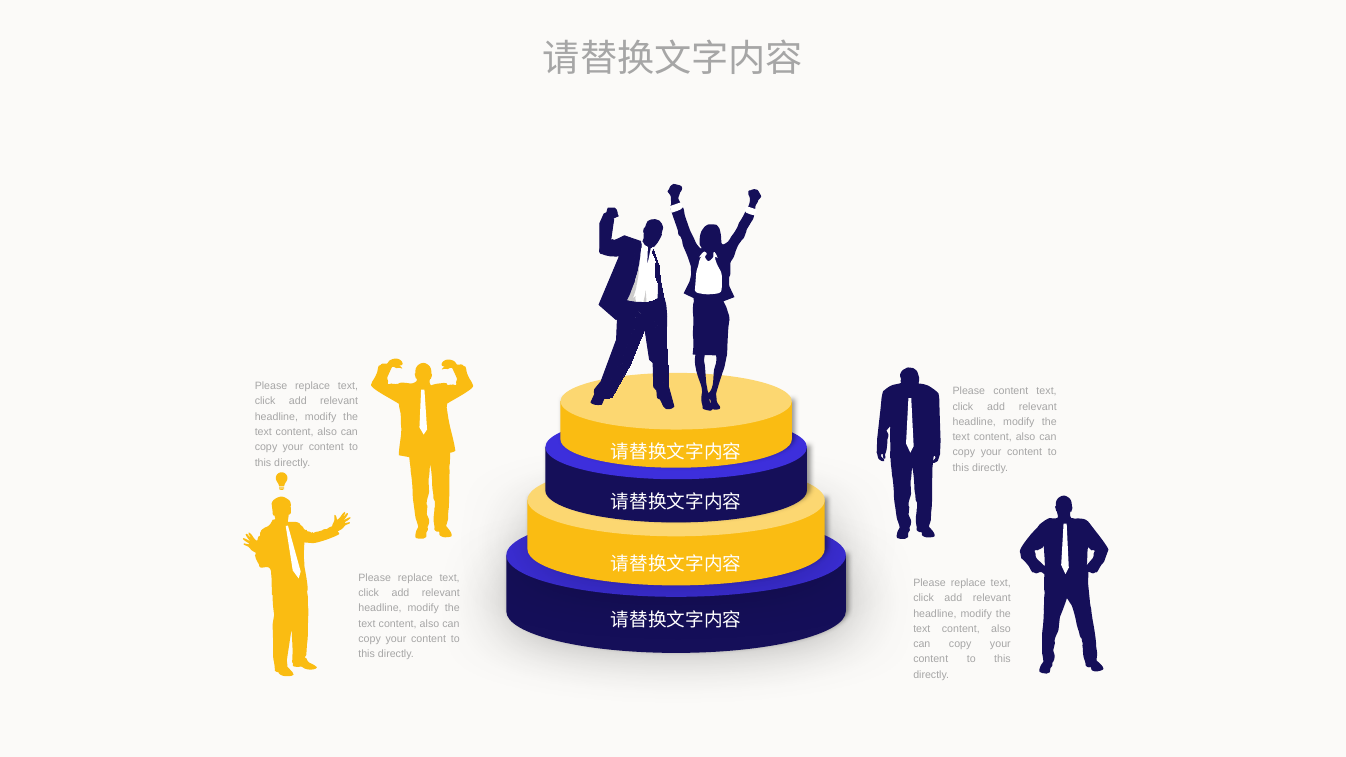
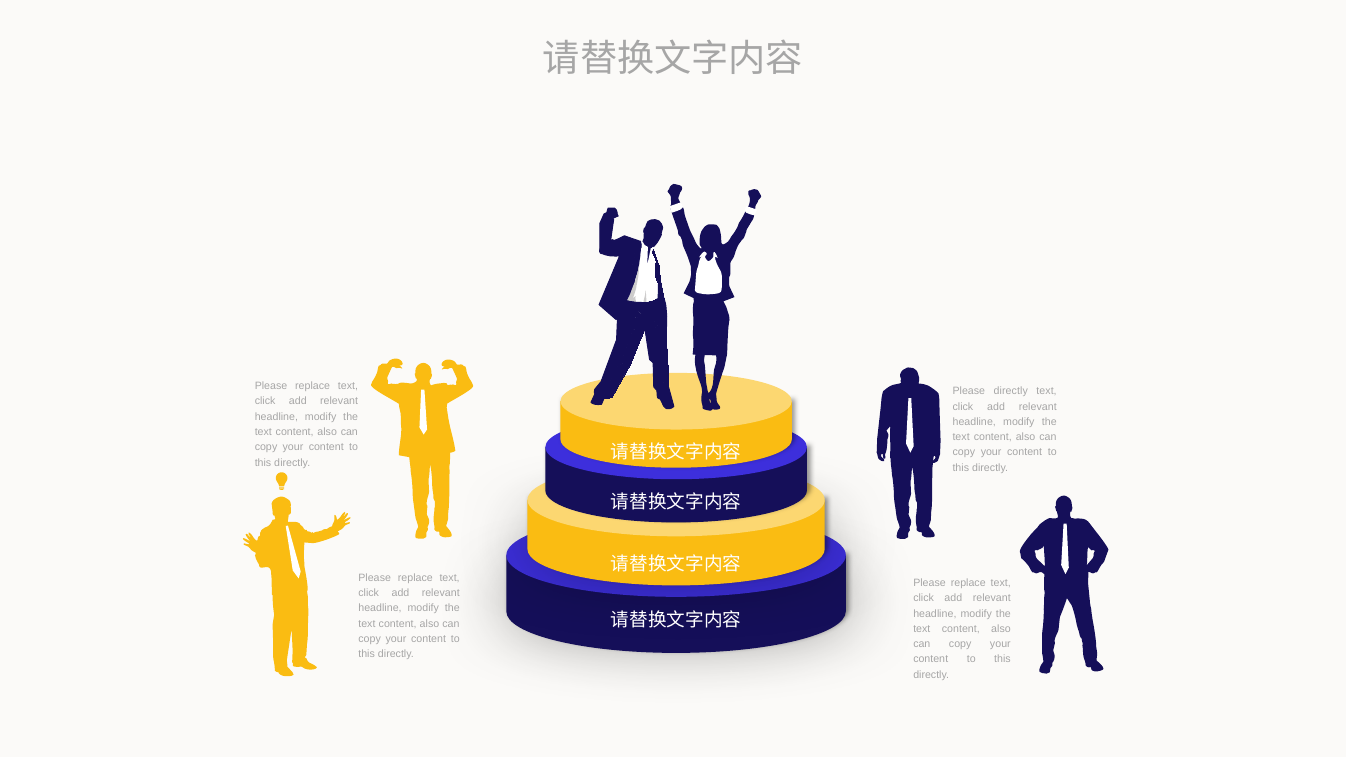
Please content: content -> directly
